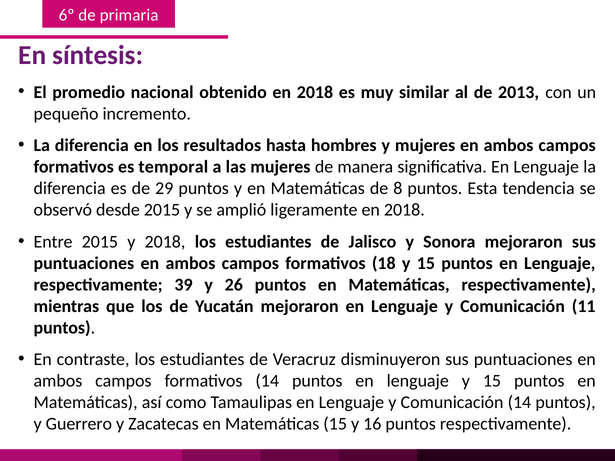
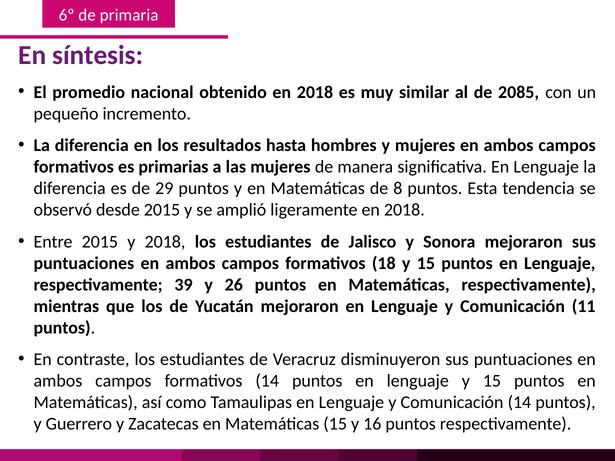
2013: 2013 -> 2085
temporal: temporal -> primarias
